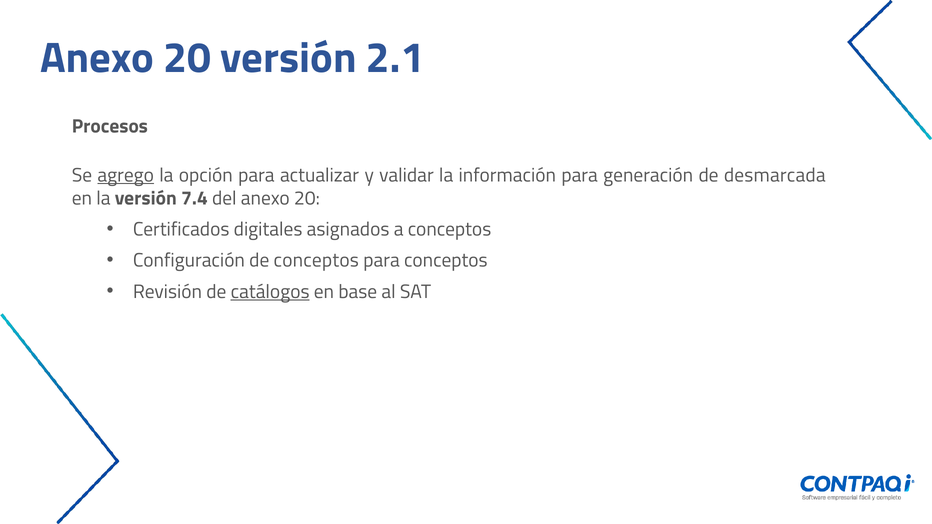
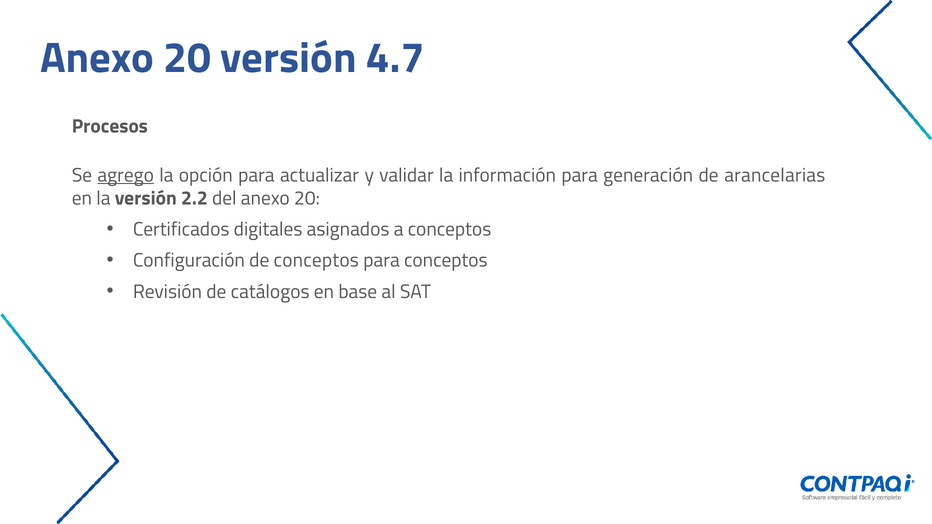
2.1: 2.1 -> 4.7
desmarcada: desmarcada -> arancelarias
7.4: 7.4 -> 2.2
catálogos underline: present -> none
